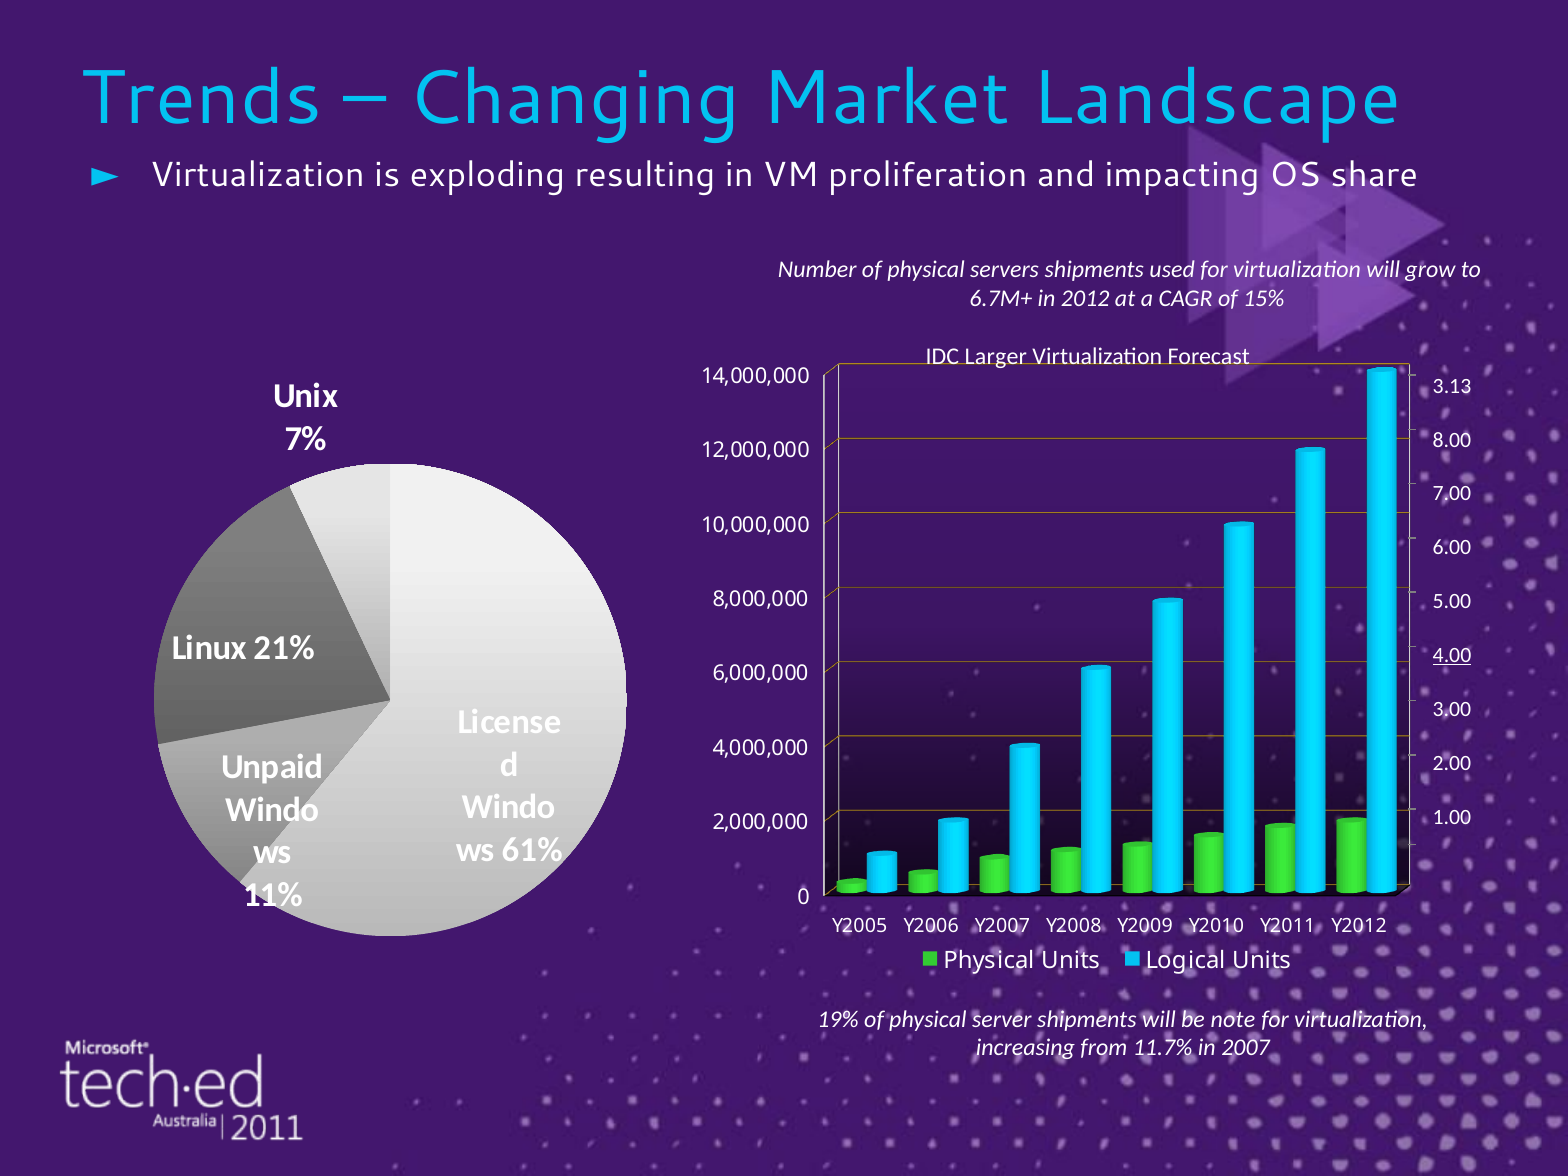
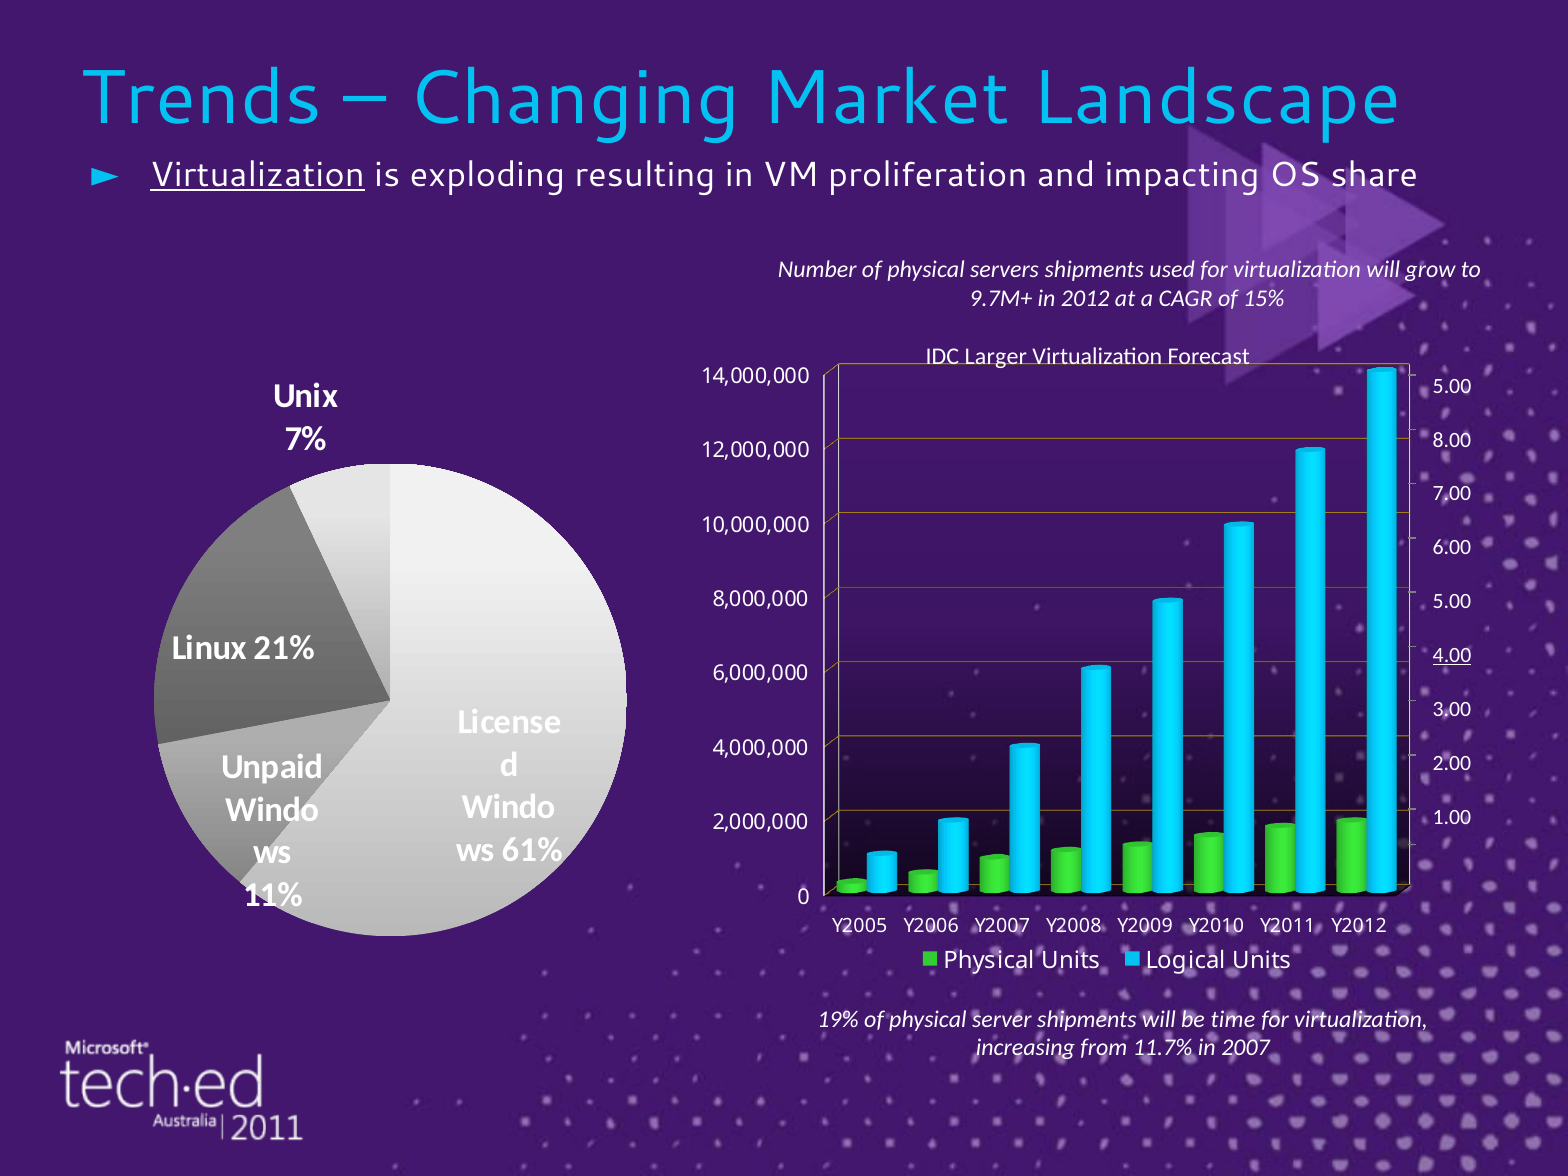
Virtualization at (258, 175) underline: none -> present
6.7M+: 6.7M+ -> 9.7M+
3.13 at (1452, 386): 3.13 -> 5.00
note: note -> time
